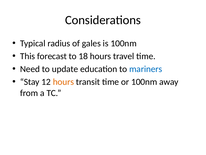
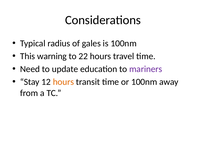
forecast: forecast -> warning
18: 18 -> 22
mariners colour: blue -> purple
